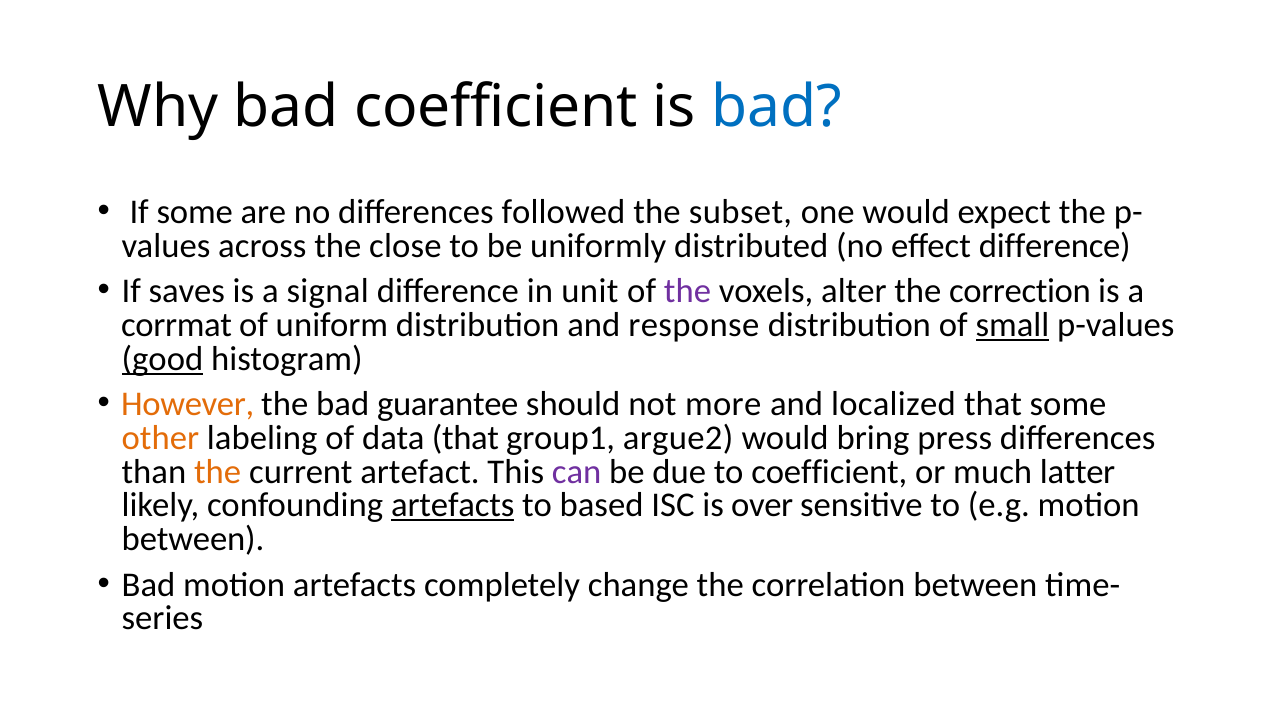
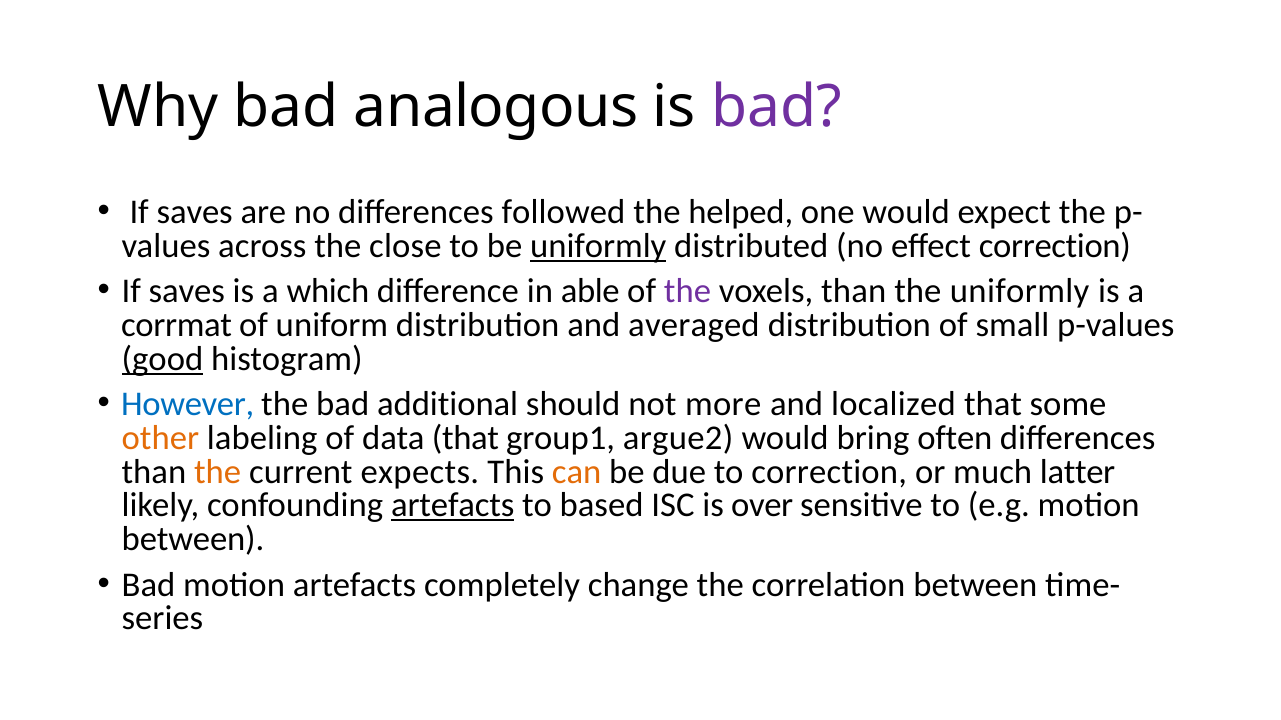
bad coefficient: coefficient -> analogous
bad at (776, 108) colour: blue -> purple
some at (195, 212): some -> saves
subset: subset -> helped
uniformly at (598, 246) underline: none -> present
effect difference: difference -> correction
signal: signal -> which
unit: unit -> able
voxels alter: alter -> than
the correction: correction -> uniformly
response: response -> averaged
small underline: present -> none
However colour: orange -> blue
guarantee: guarantee -> additional
press: press -> often
artefact: artefact -> expects
can colour: purple -> orange
to coefficient: coefficient -> correction
